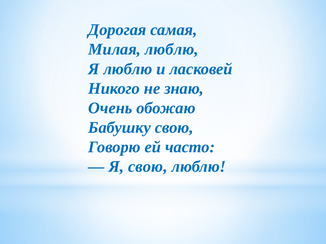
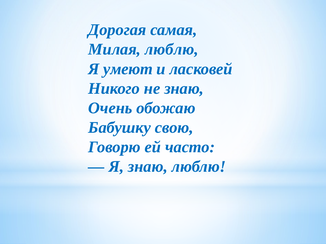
Я люблю: люблю -> умеют
Я свою: свою -> знаю
